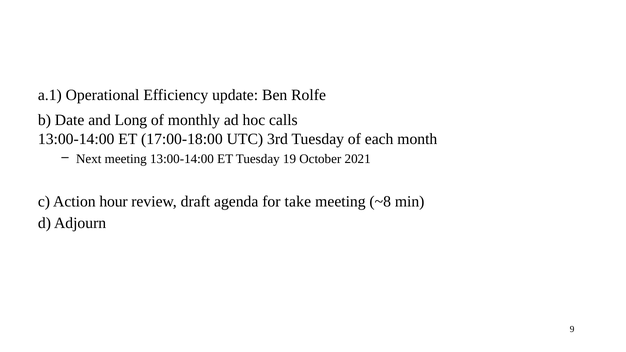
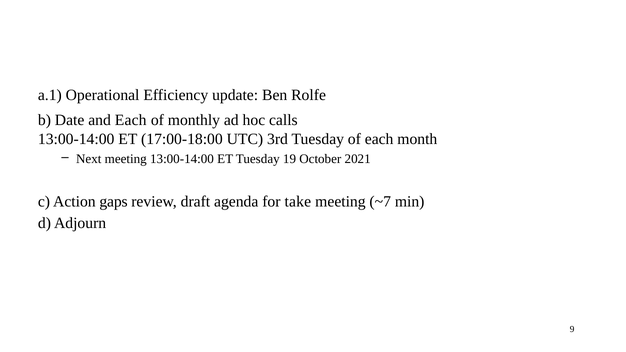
and Long: Long -> Each
hour: hour -> gaps
~8: ~8 -> ~7
